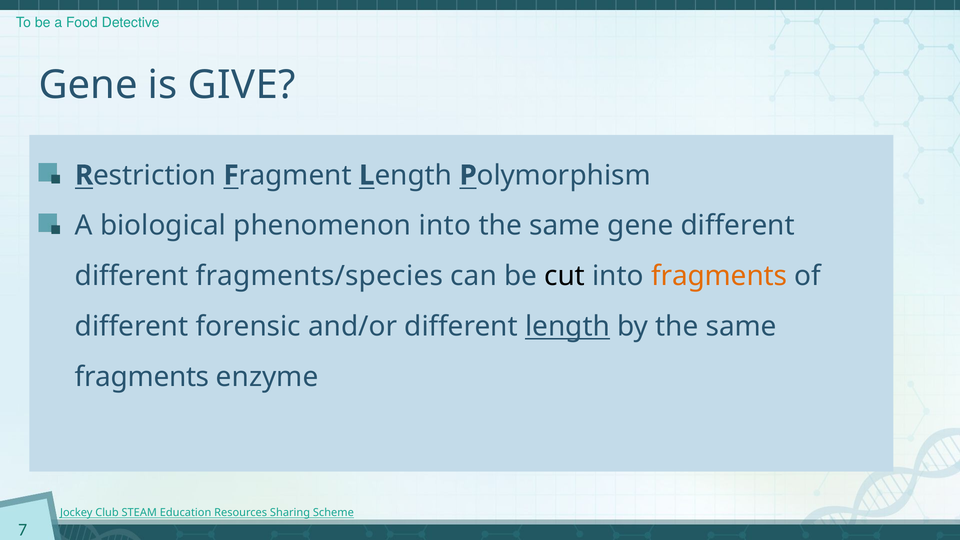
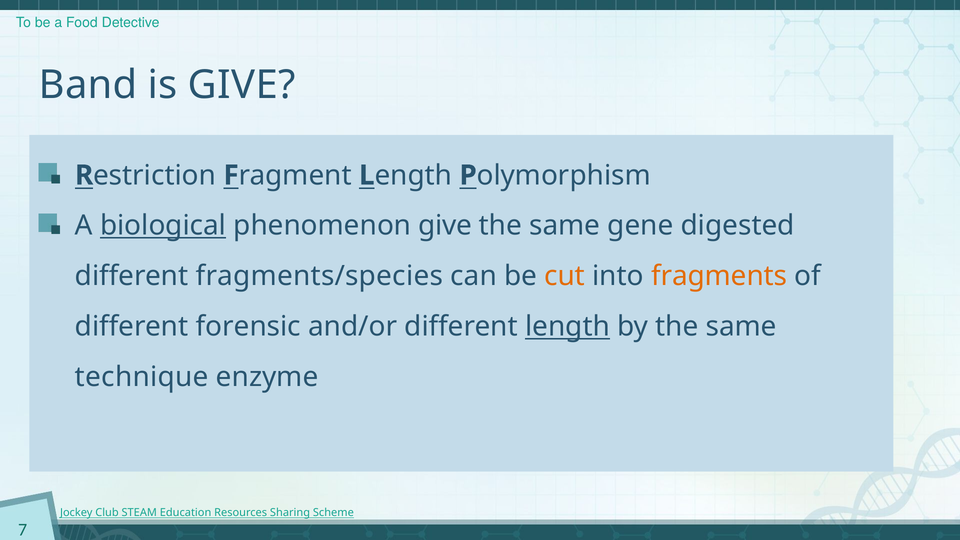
Gene at (88, 85): Gene -> Band
biological underline: none -> present
phenomenon into: into -> give
gene different: different -> digested
cut colour: black -> orange
fragments at (142, 377): fragments -> technique
